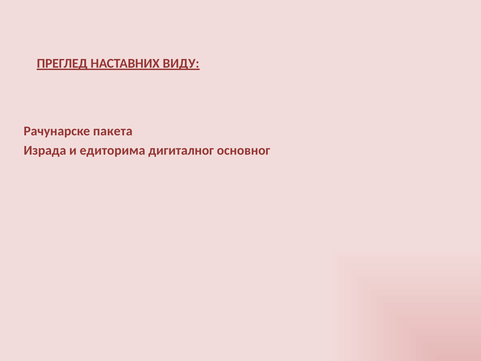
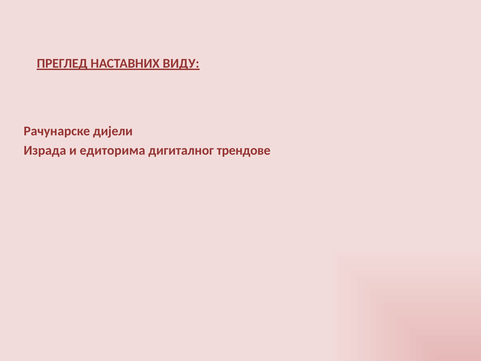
пакета: пакета -> дијели
основног: основног -> трендове
